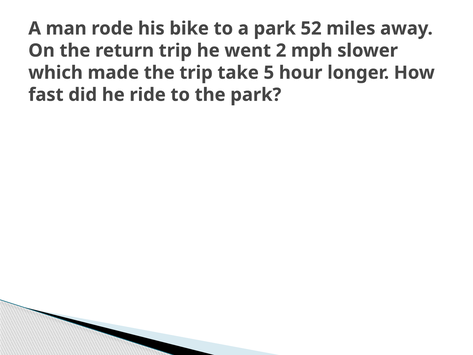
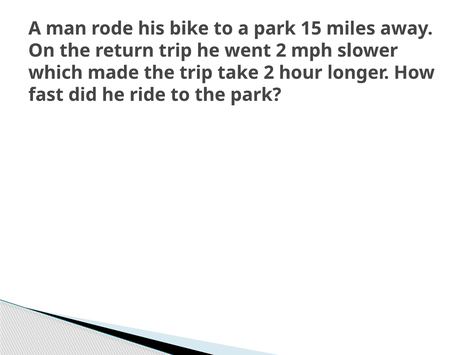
52: 52 -> 15
take 5: 5 -> 2
